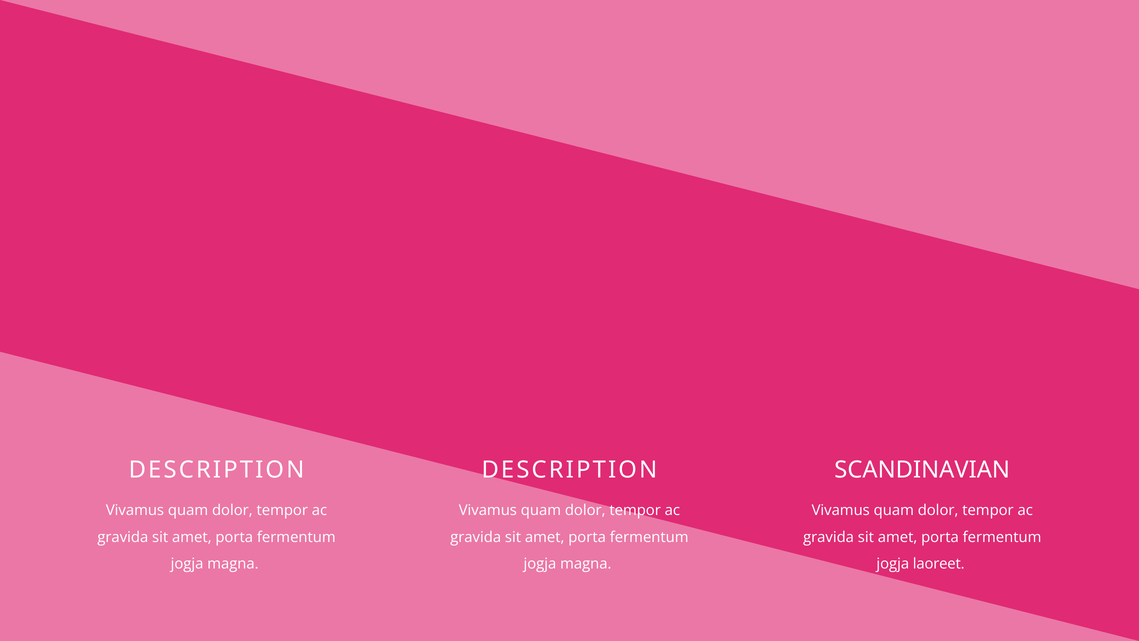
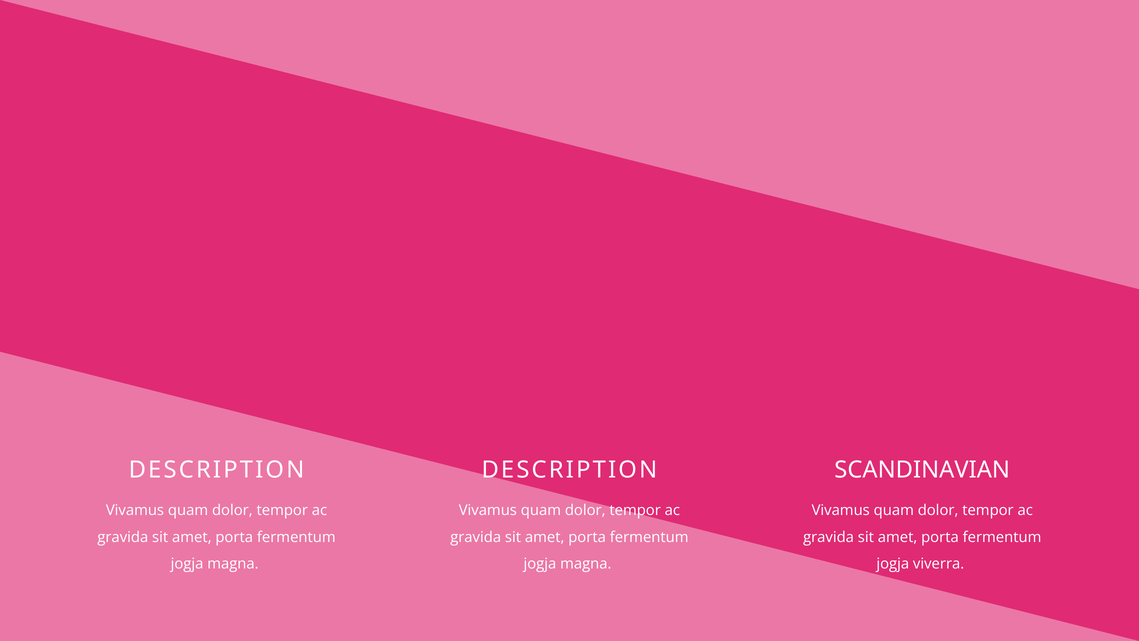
laoreet: laoreet -> viverra
